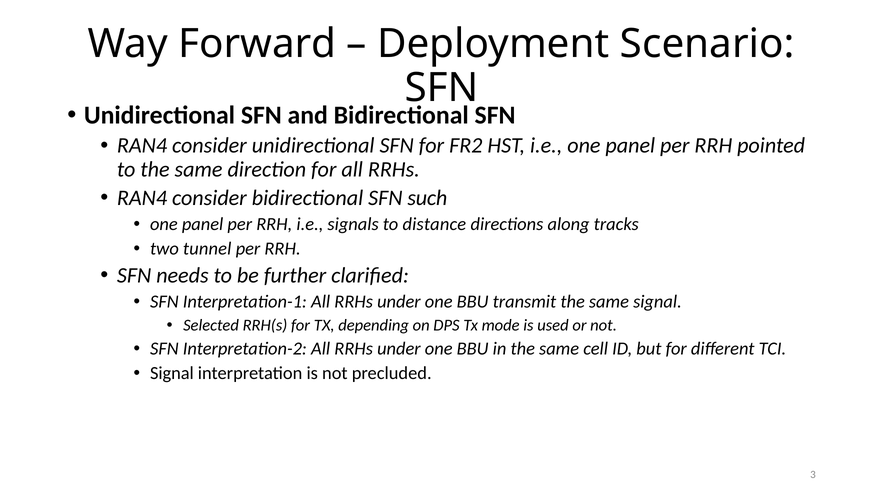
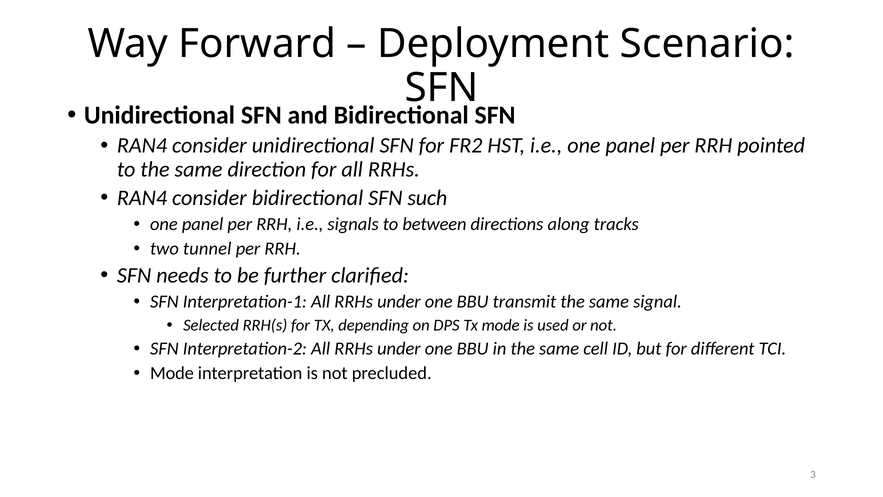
distance: distance -> between
Signal at (172, 373): Signal -> Mode
